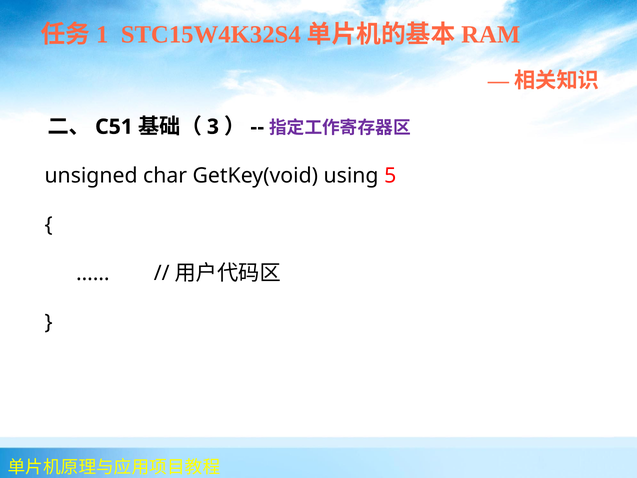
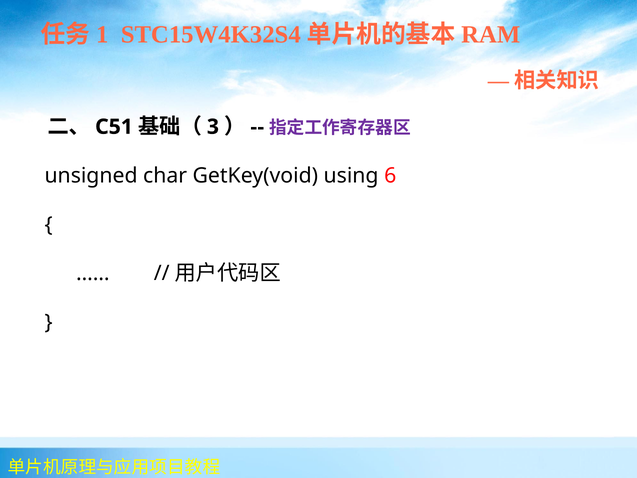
5: 5 -> 6
